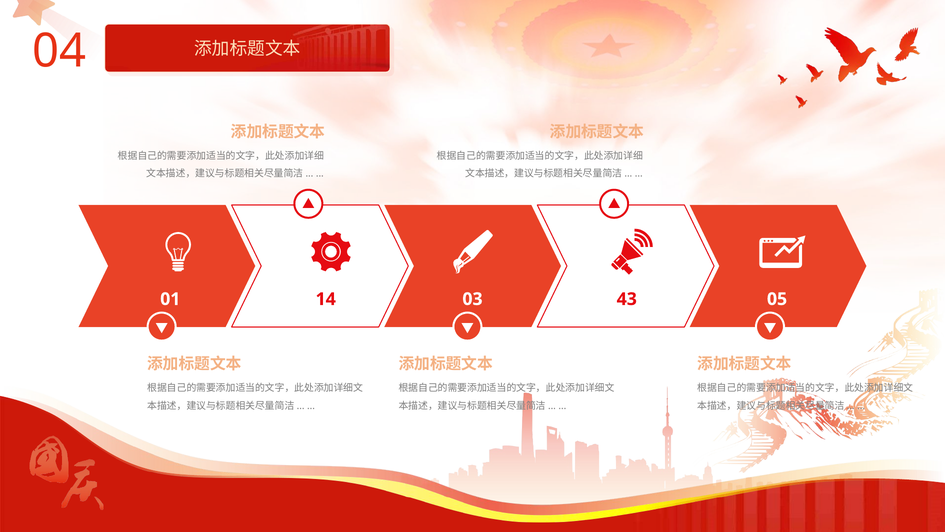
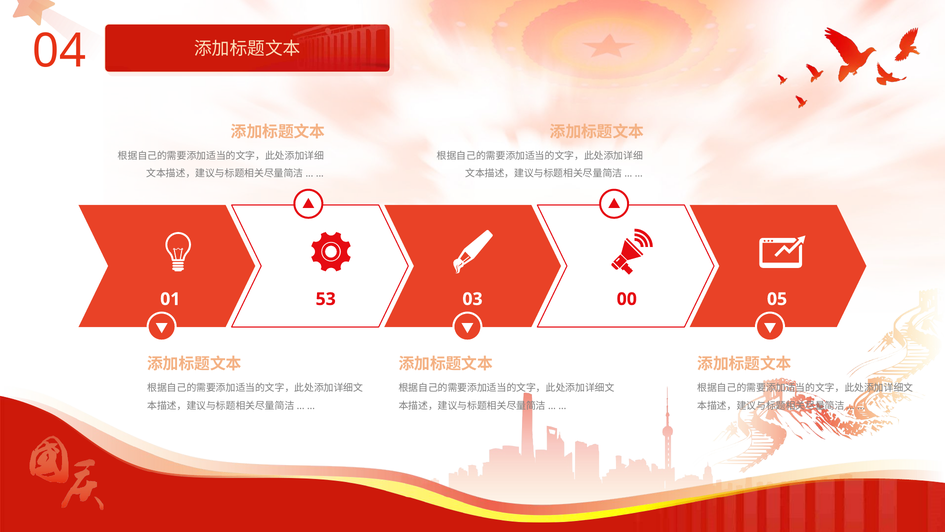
14: 14 -> 53
43: 43 -> 00
